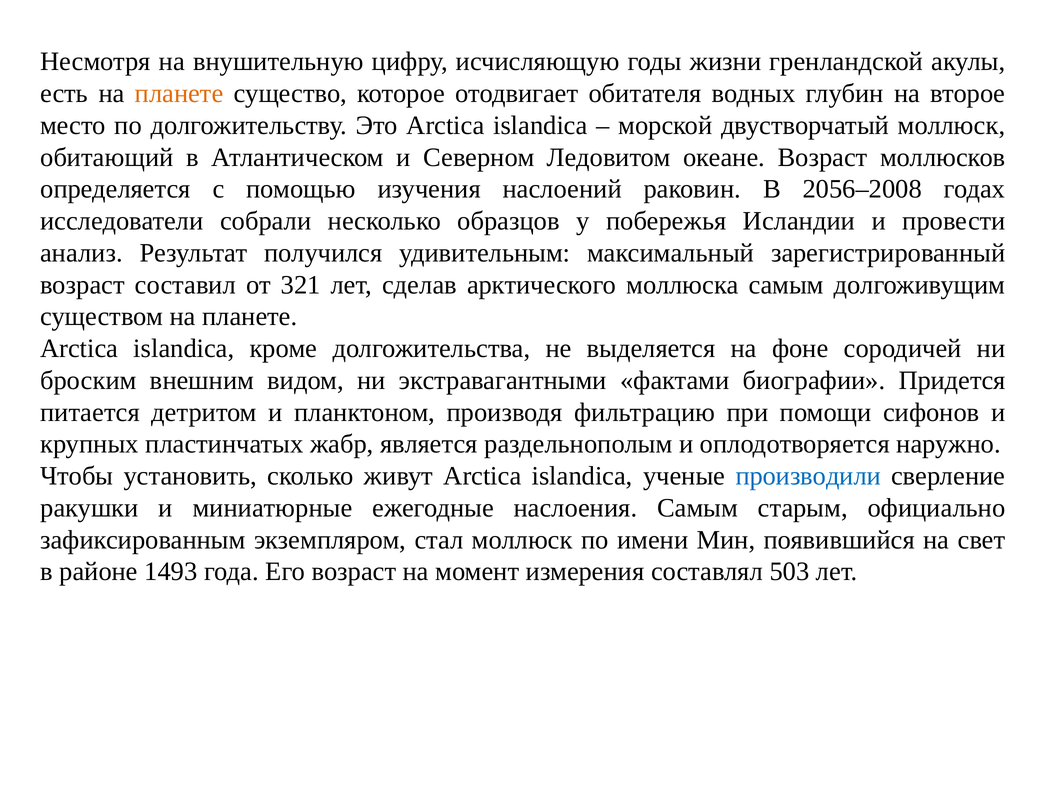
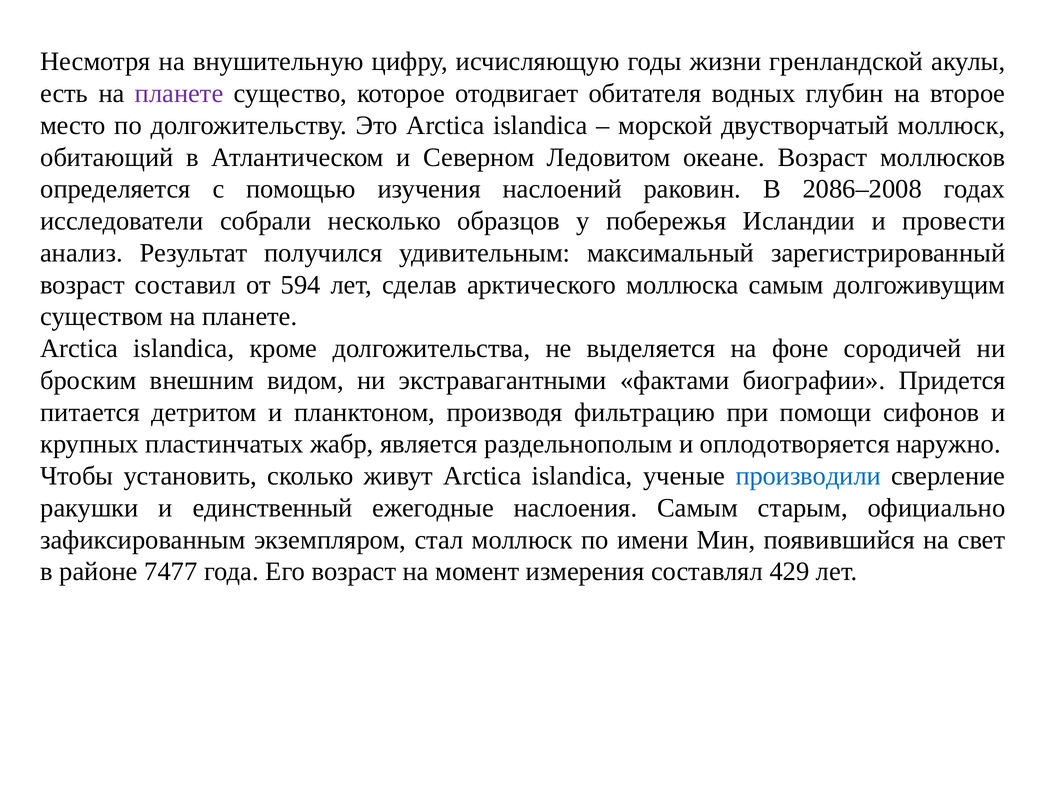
планете at (179, 93) colour: orange -> purple
2056–2008: 2056–2008 -> 2086–2008
321: 321 -> 594
миниатюрные: миниатюрные -> единственный
1493: 1493 -> 7477
503: 503 -> 429
